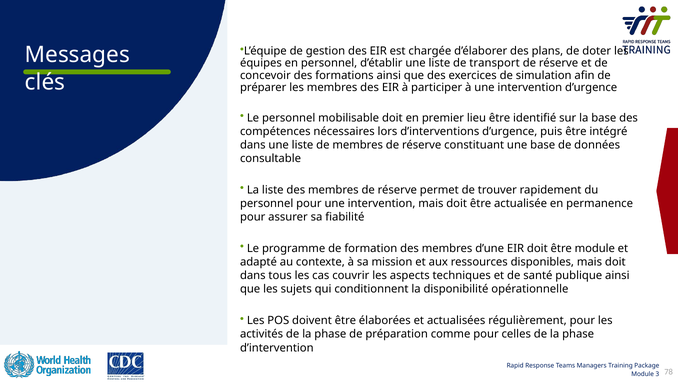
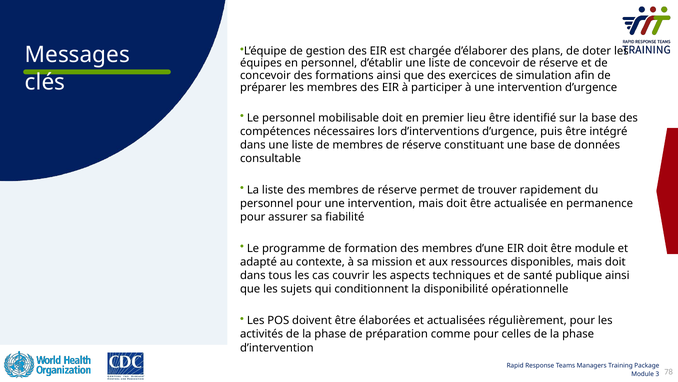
liste de transport: transport -> concevoir
